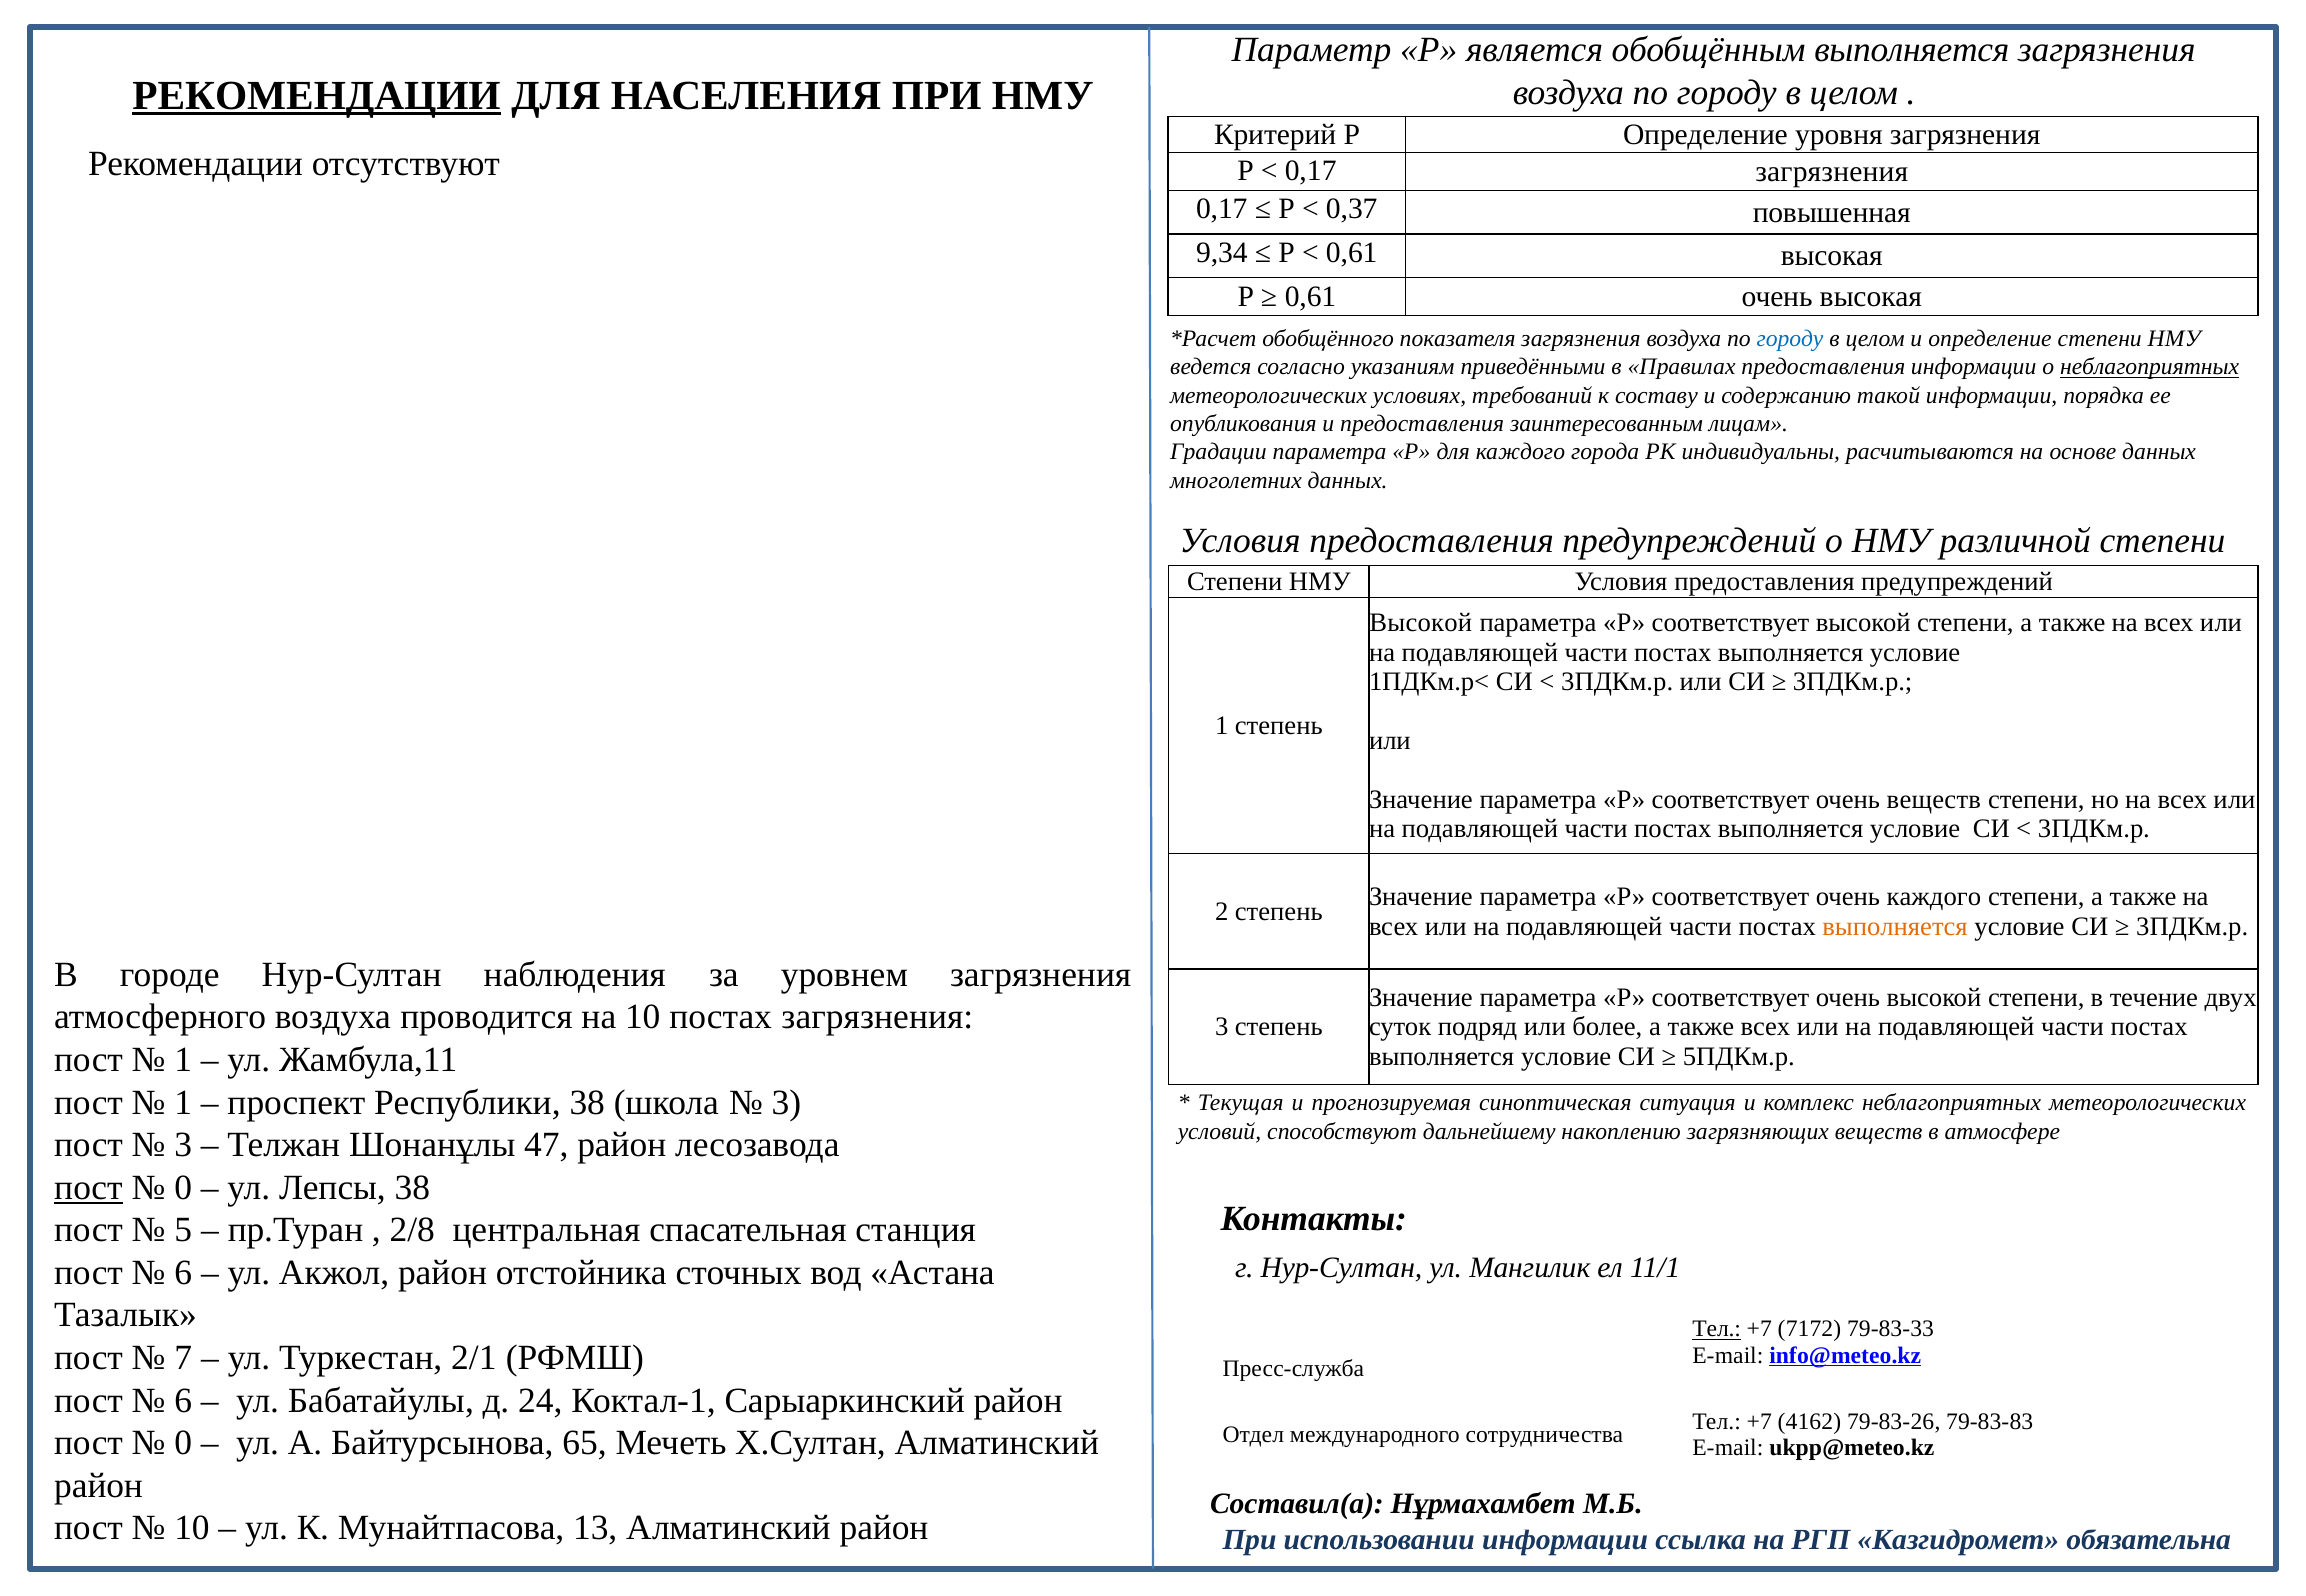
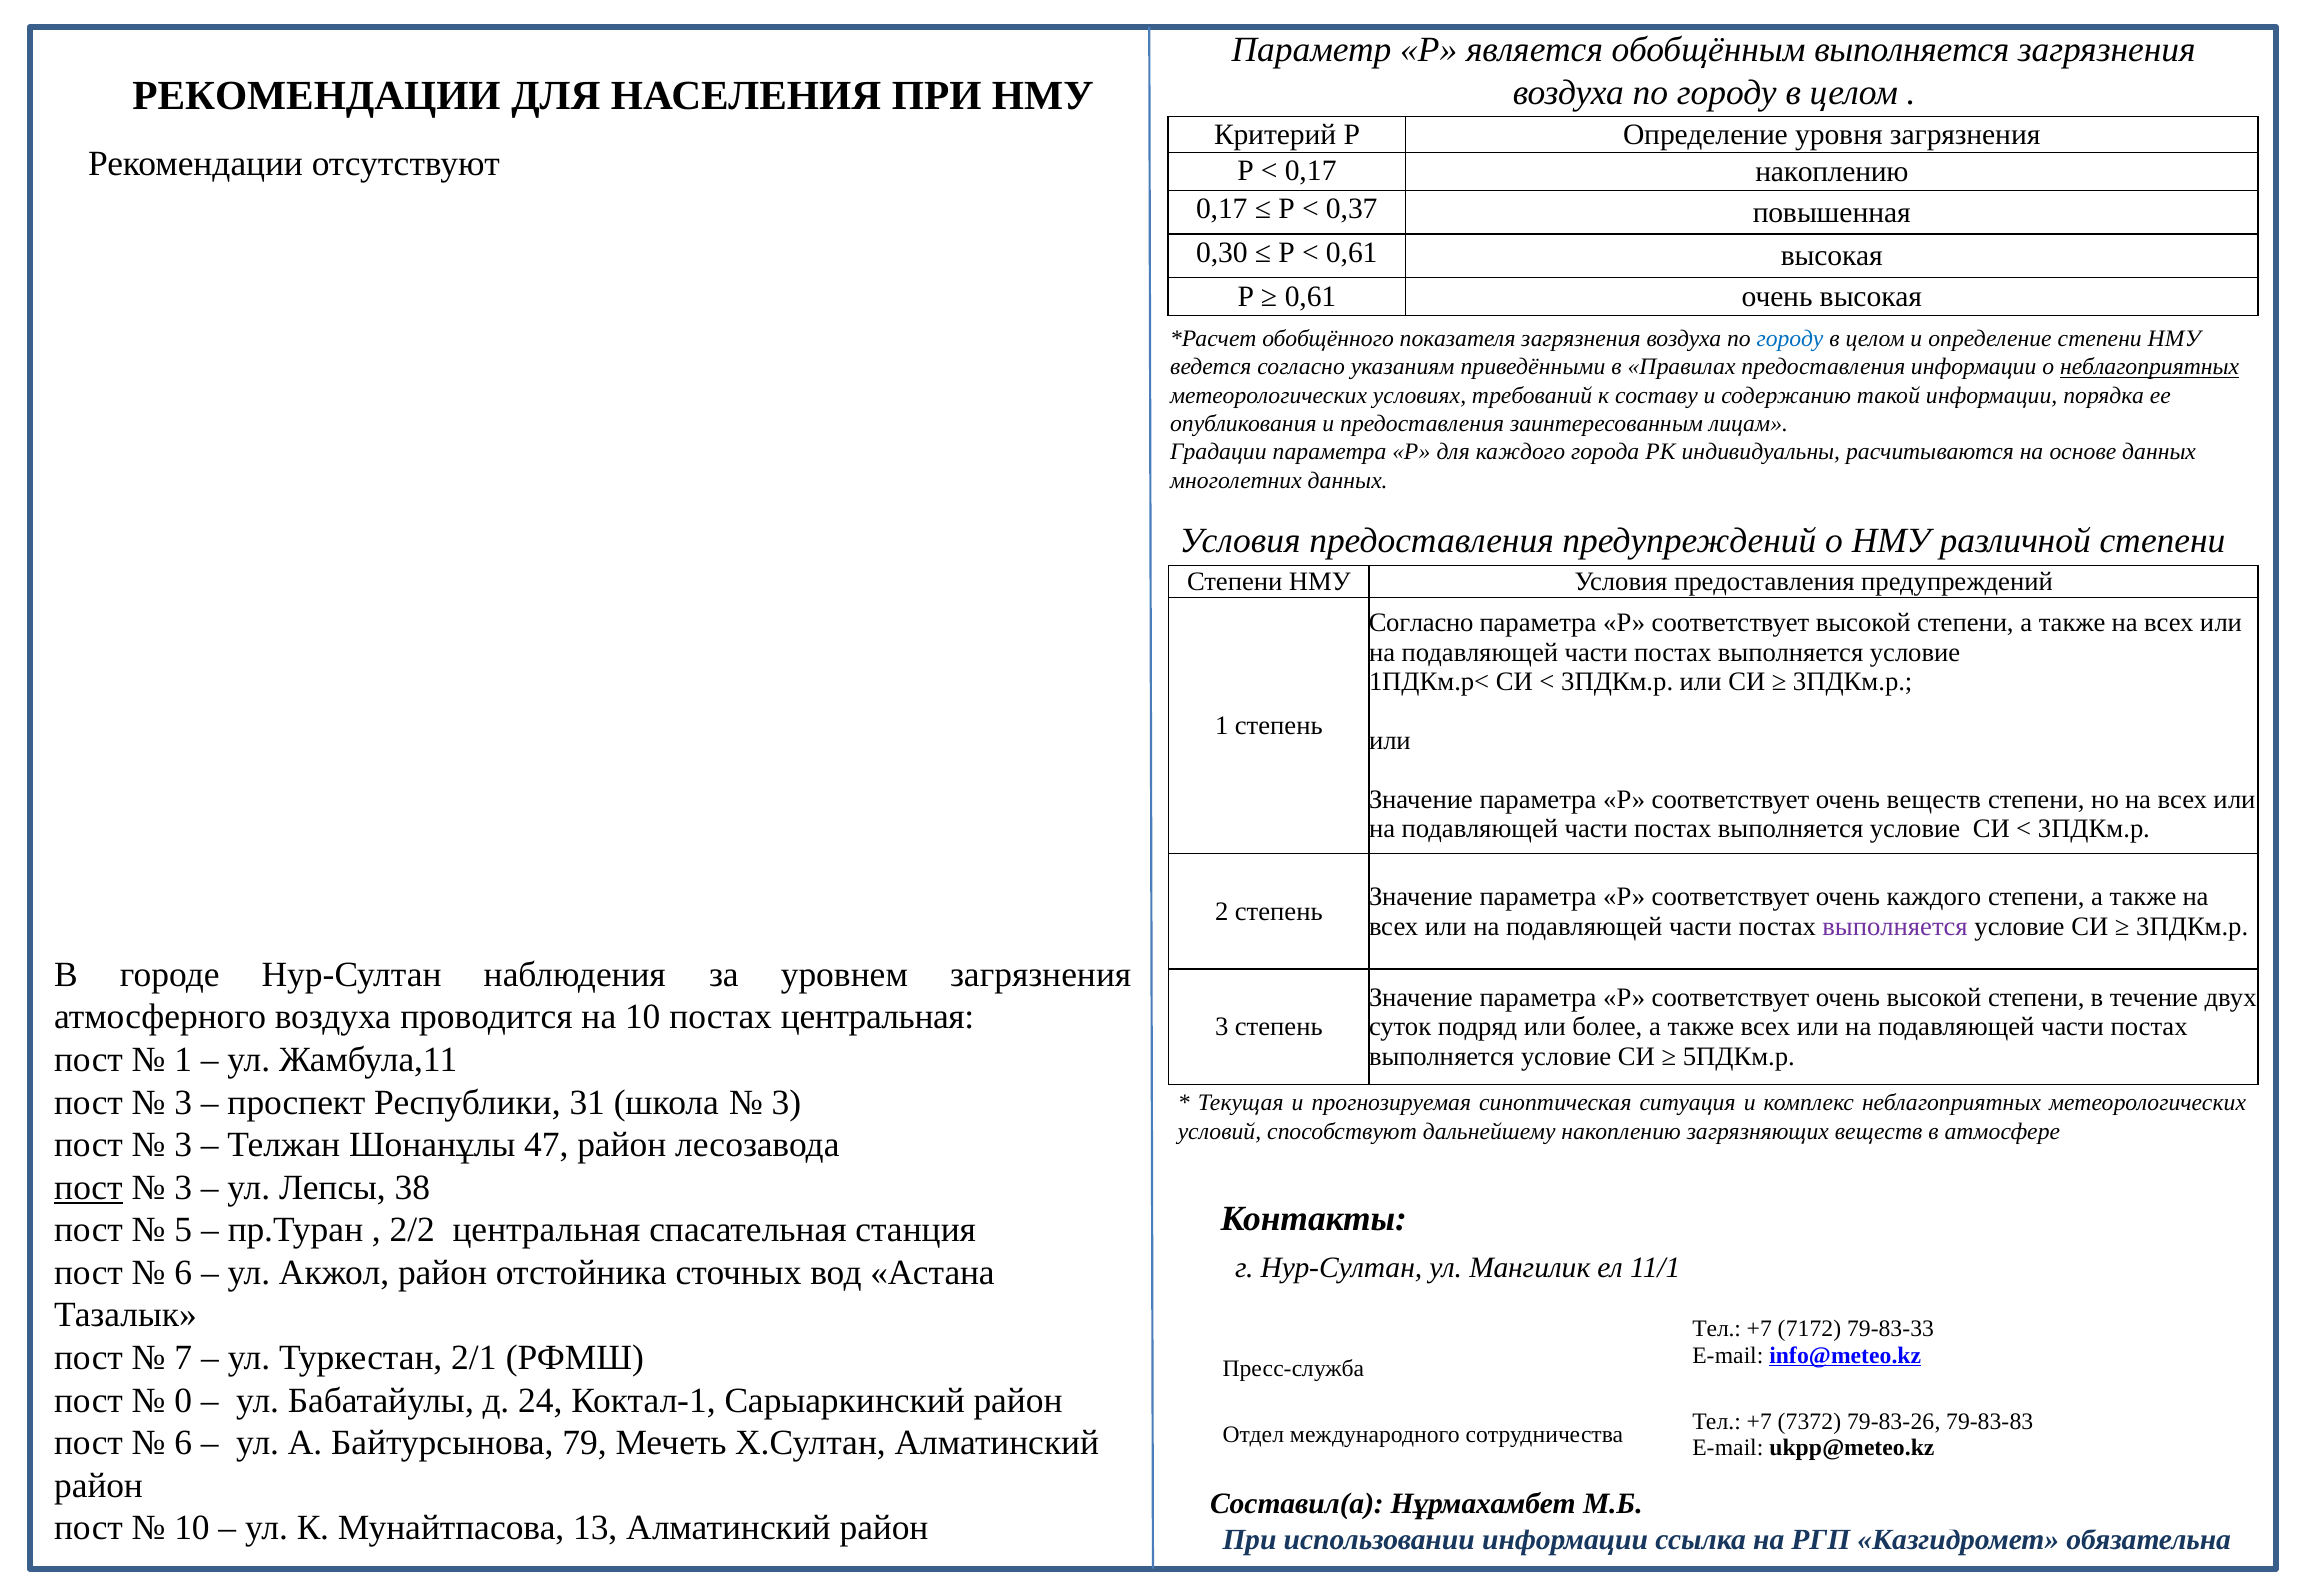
РЕКОМЕНДАЦИИ at (316, 96) underline: present -> none
0,17 загрязнения: загрязнения -> накоплению
9,34: 9,34 -> 0,30
Высокой at (1421, 623): Высокой -> Согласно
выполняется at (1895, 927) colour: orange -> purple
постах загрязнения: загрязнения -> центральная
1 at (183, 1103): 1 -> 3
Республики 38: 38 -> 31
0 at (183, 1188): 0 -> 3
2/8: 2/8 -> 2/2
Тел at (1717, 1330) underline: present -> none
6 at (183, 1401): 6 -> 0
4162: 4162 -> 7372
0 at (183, 1443): 0 -> 6
65: 65 -> 79
